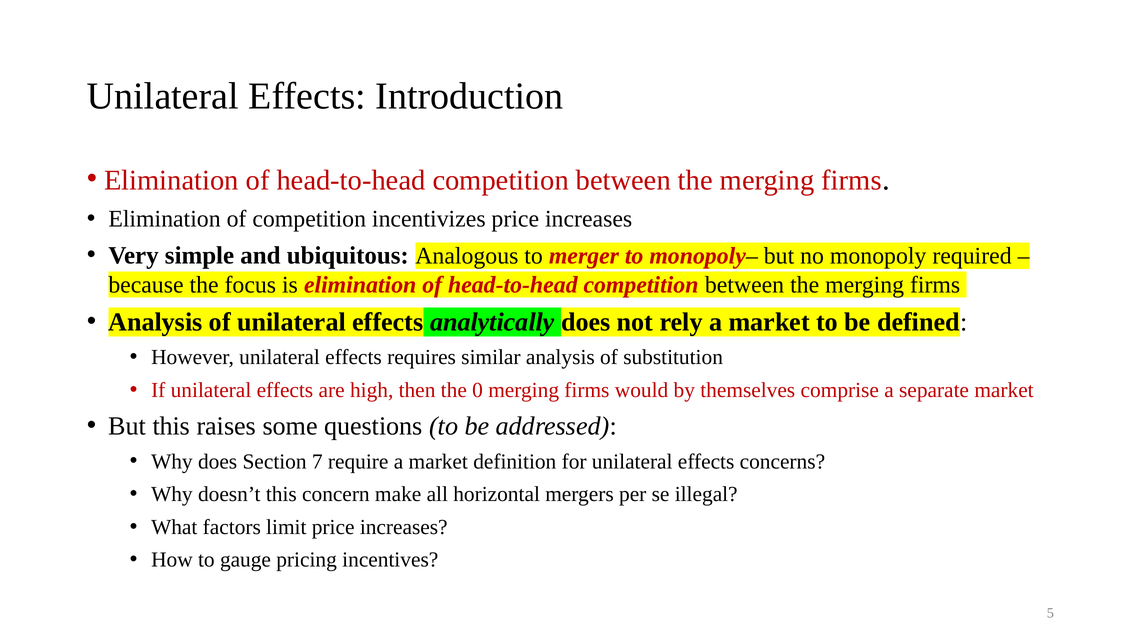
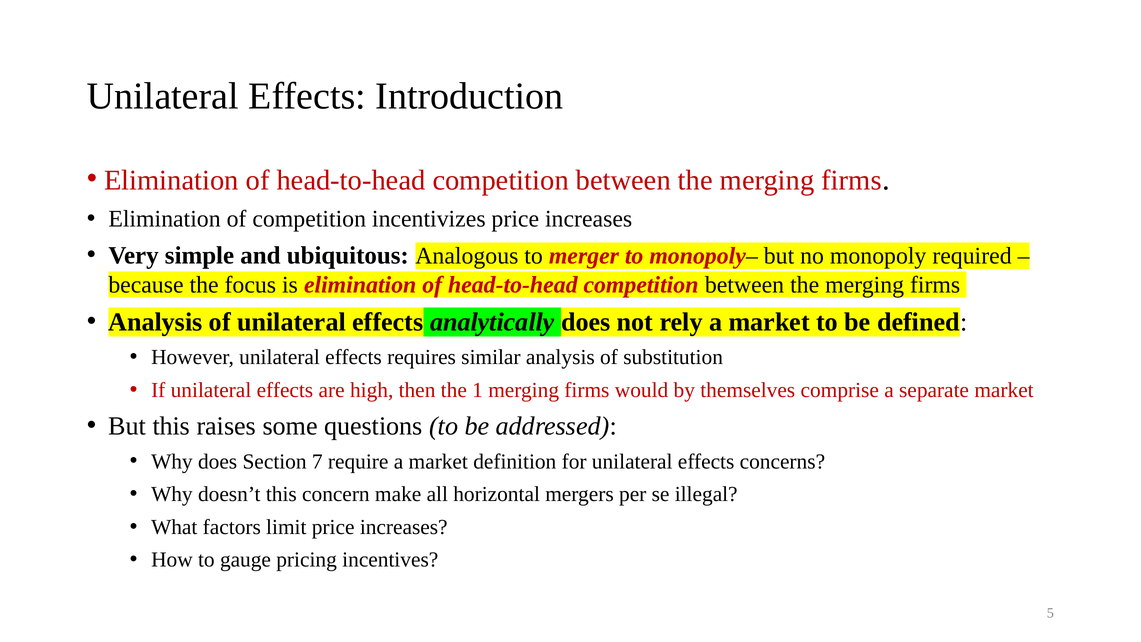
0: 0 -> 1
